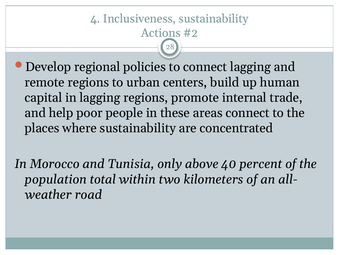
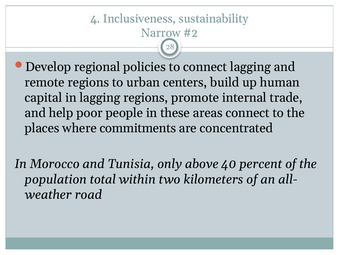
Actions: Actions -> Narrow
where sustainability: sustainability -> commitments
